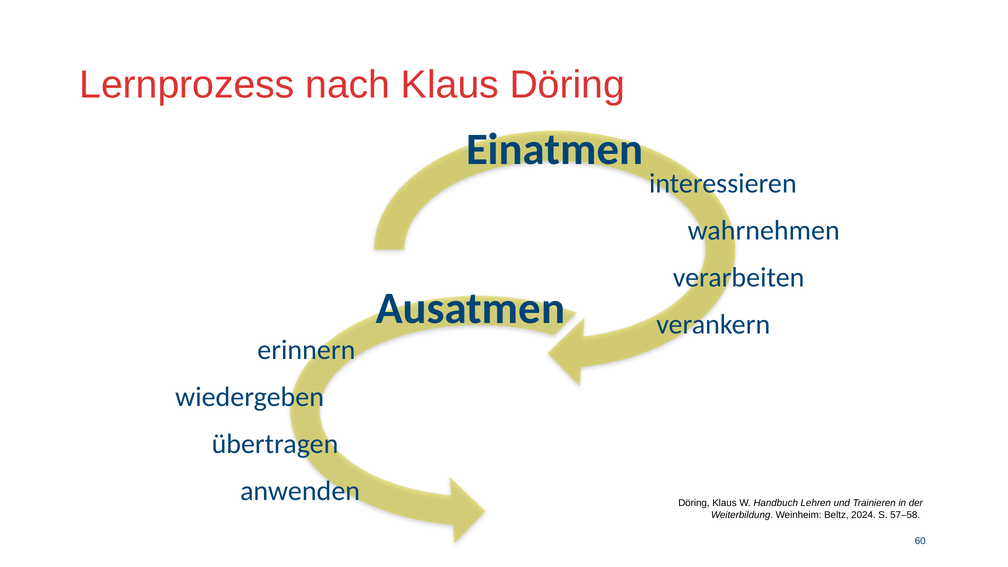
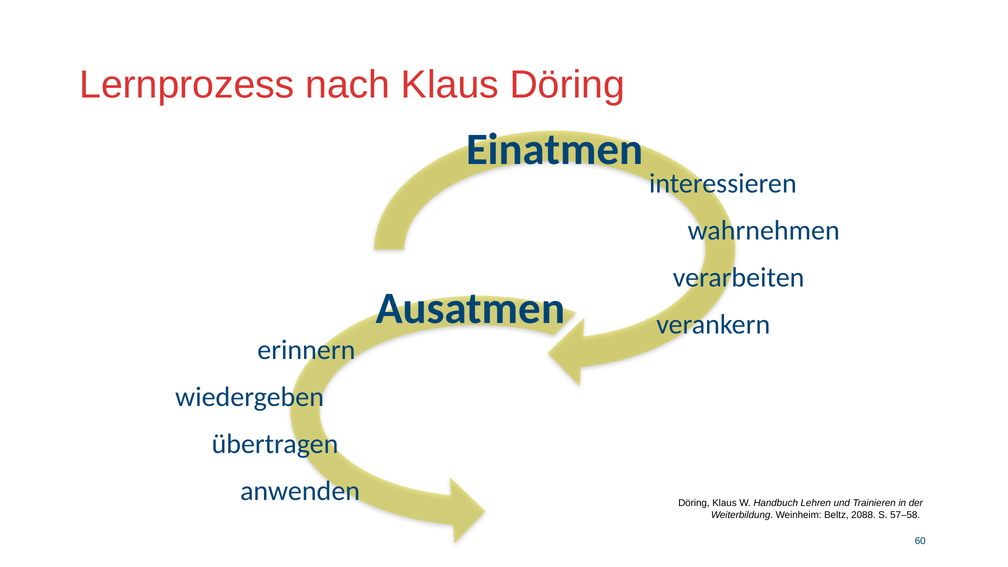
2024: 2024 -> 2088
